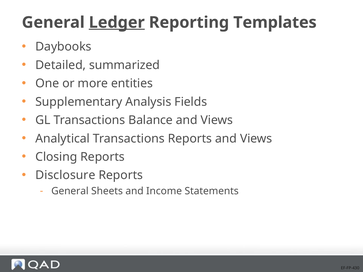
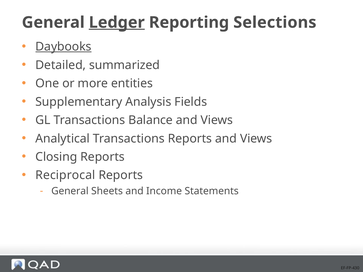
Templates: Templates -> Selections
Daybooks underline: none -> present
Disclosure: Disclosure -> Reciprocal
